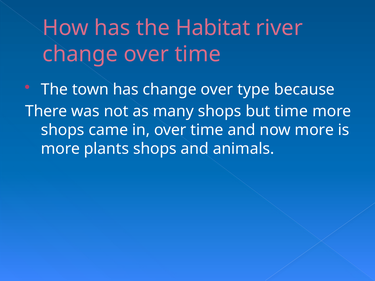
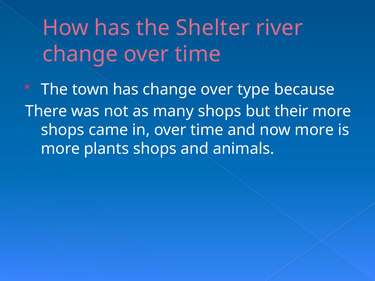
Habitat: Habitat -> Shelter
but time: time -> their
